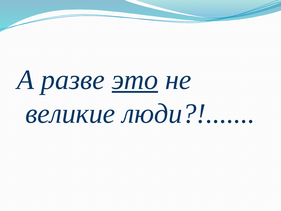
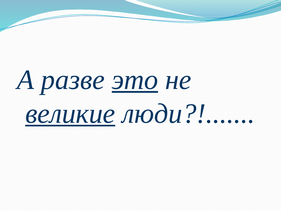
великие underline: none -> present
